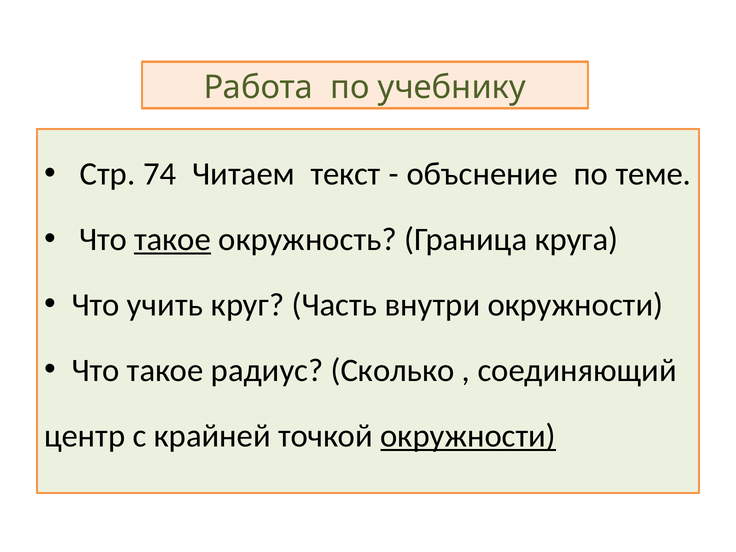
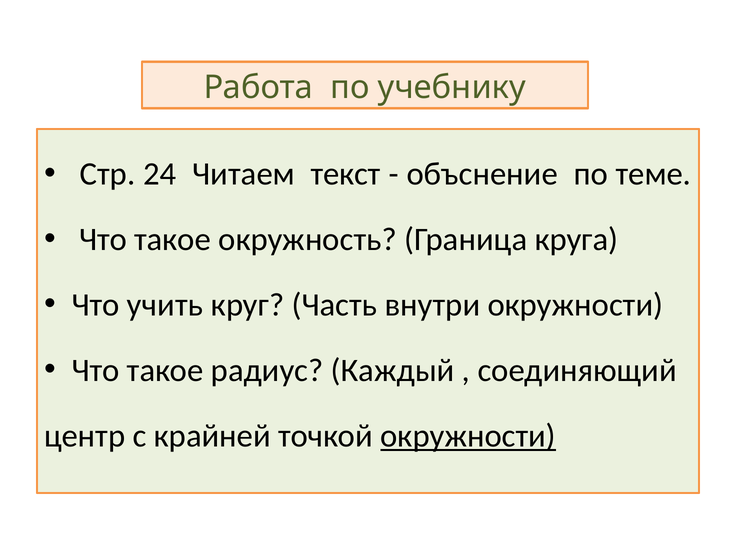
74: 74 -> 24
такое at (173, 239) underline: present -> none
Сколько: Сколько -> Каждый
